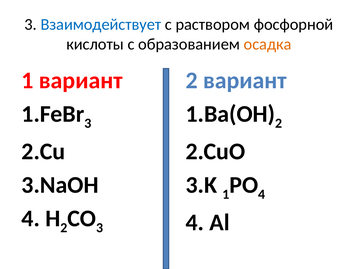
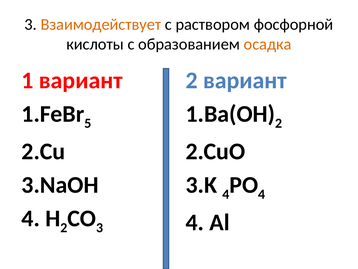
Взаимодействует colour: blue -> orange
3 at (88, 123): 3 -> 5
3.K 1: 1 -> 4
